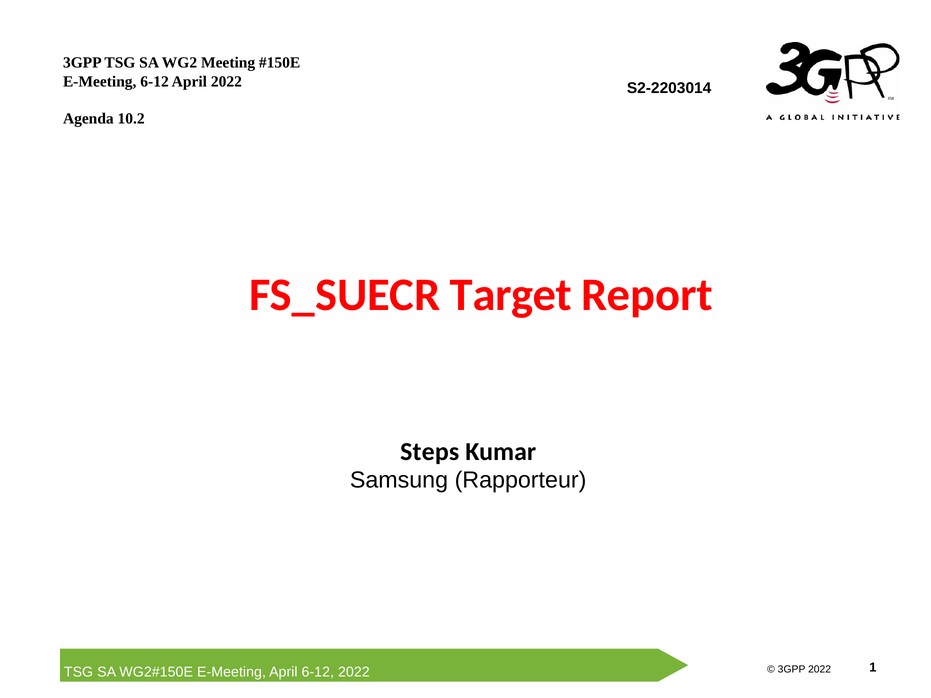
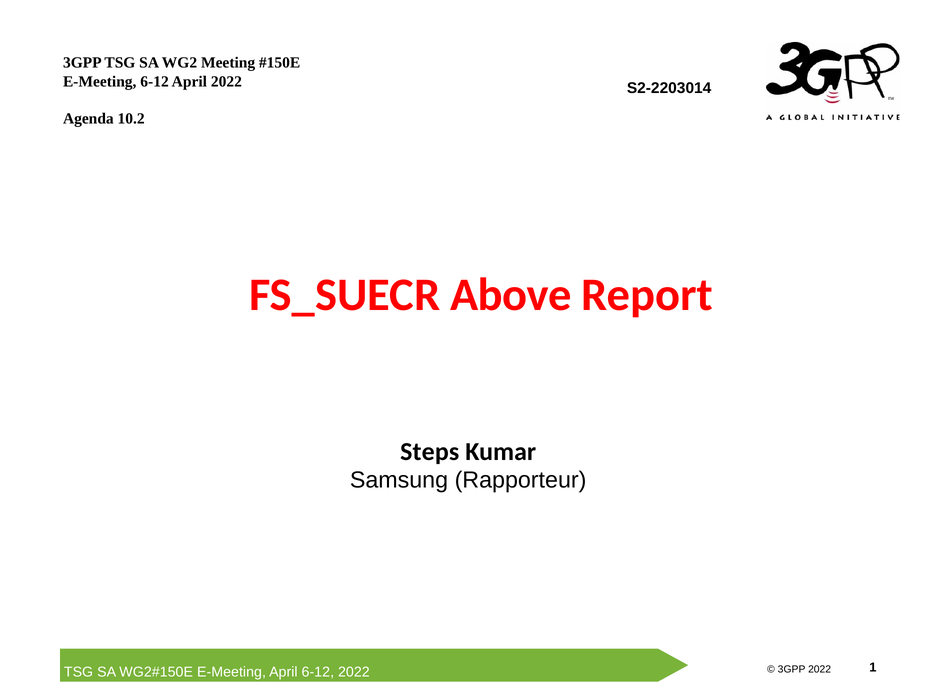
Target: Target -> Above
